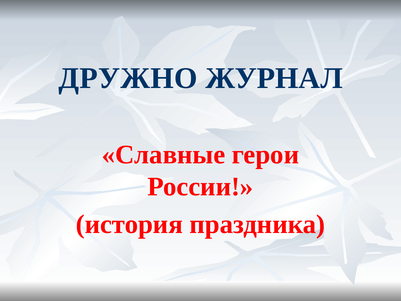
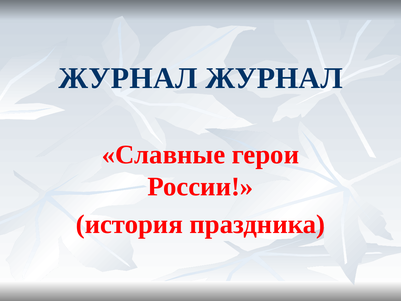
ДРУЖНО at (128, 78): ДРУЖНО -> ЖУРНАЛ
